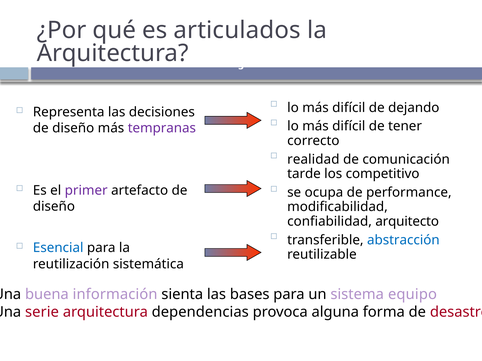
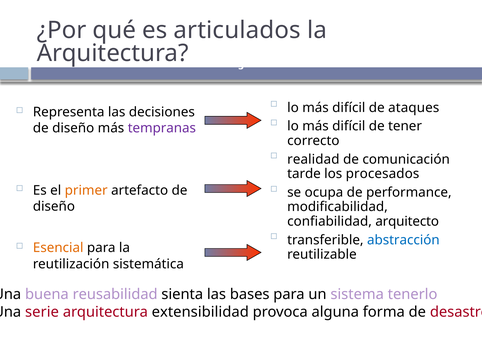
dejando: dejando -> ataques
competitivo: competitivo -> procesados
primer colour: purple -> orange
Esencial colour: blue -> orange
información: información -> reusabilidad
equipo: equipo -> tenerlo
dependencias: dependencias -> extensibilidad
